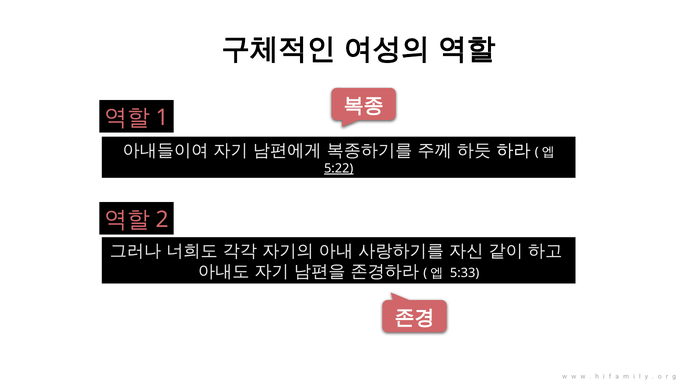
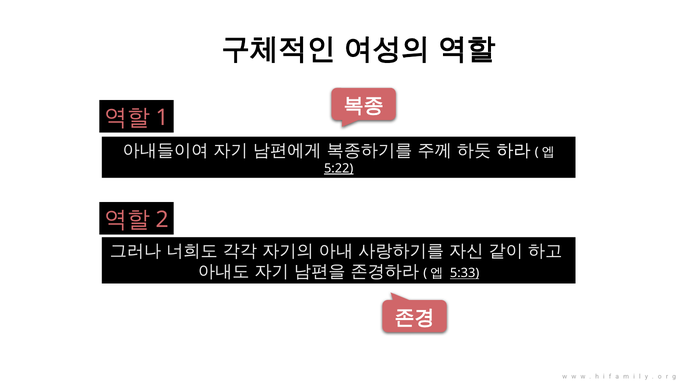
5:33 underline: none -> present
